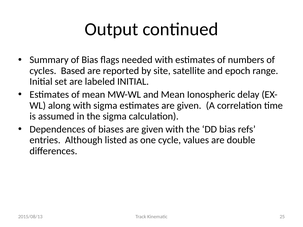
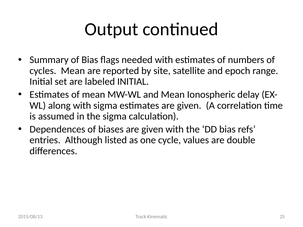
cycles Based: Based -> Mean
